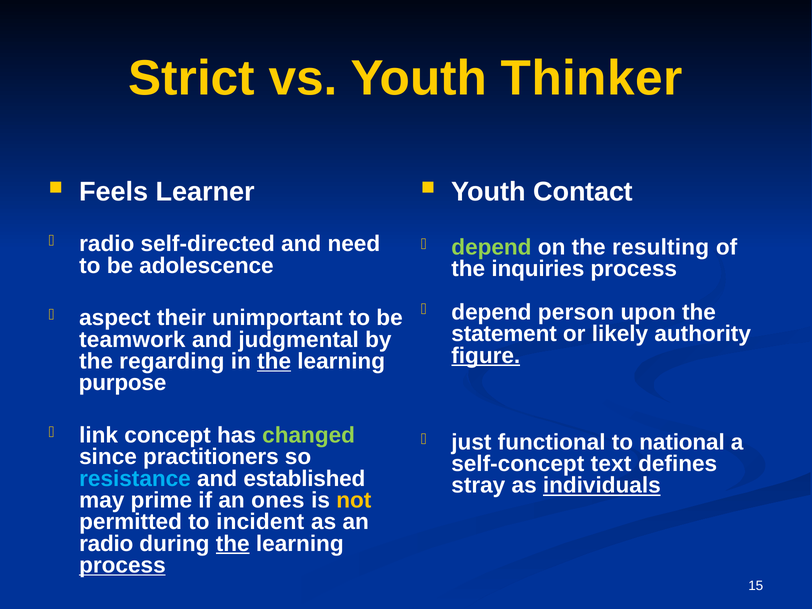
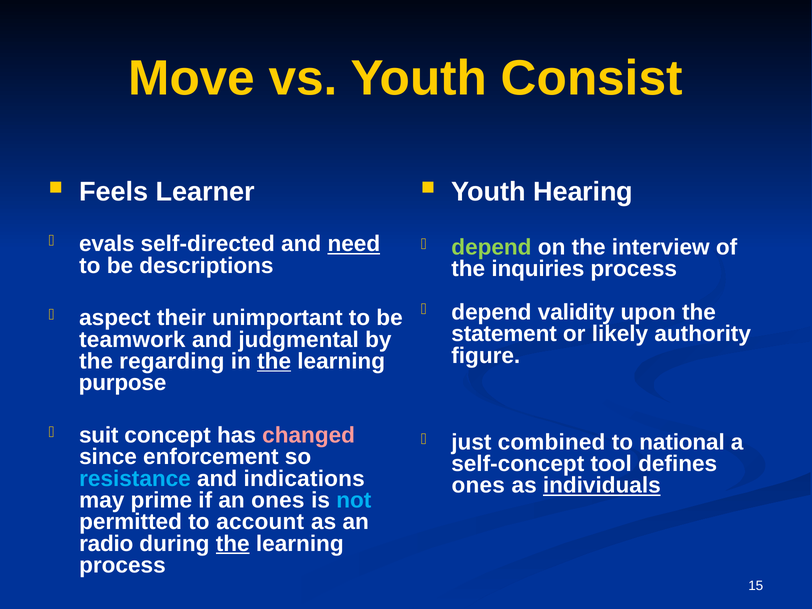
Strict: Strict -> Move
Thinker: Thinker -> Consist
Contact: Contact -> Hearing
radio at (107, 244): radio -> evals
need underline: none -> present
resulting: resulting -> interview
adolescence: adolescence -> descriptions
person: person -> validity
figure underline: present -> none
link: link -> suit
changed colour: light green -> pink
functional: functional -> combined
practitioners: practitioners -> enforcement
text: text -> tool
established: established -> indications
stray at (478, 486): stray -> ones
not colour: yellow -> light blue
incident: incident -> account
process at (122, 565) underline: present -> none
